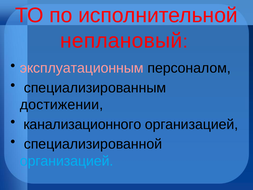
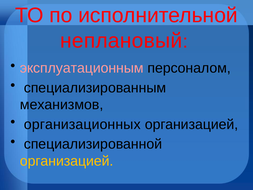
достижении: достижении -> механизмов
канализационного: канализационного -> организационных
организацией at (67, 161) colour: light blue -> yellow
